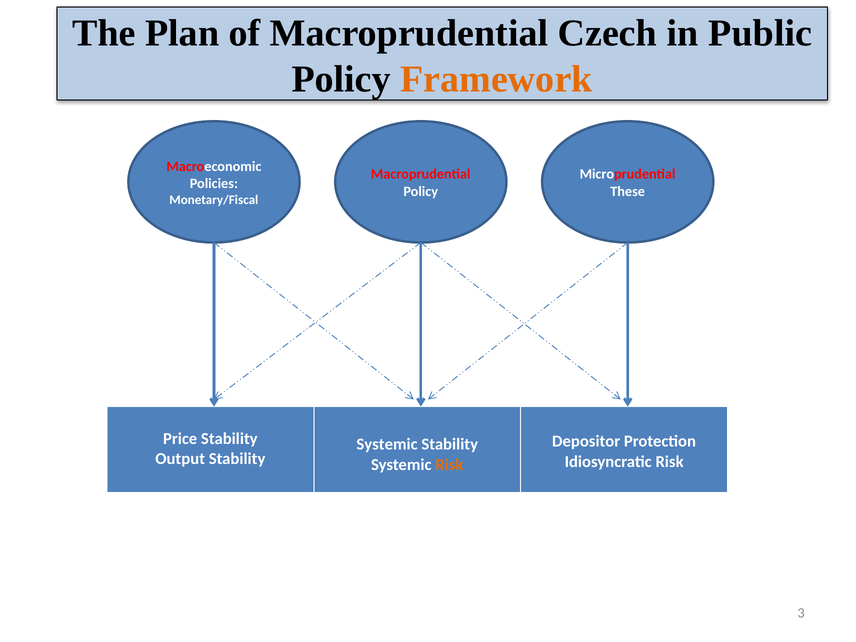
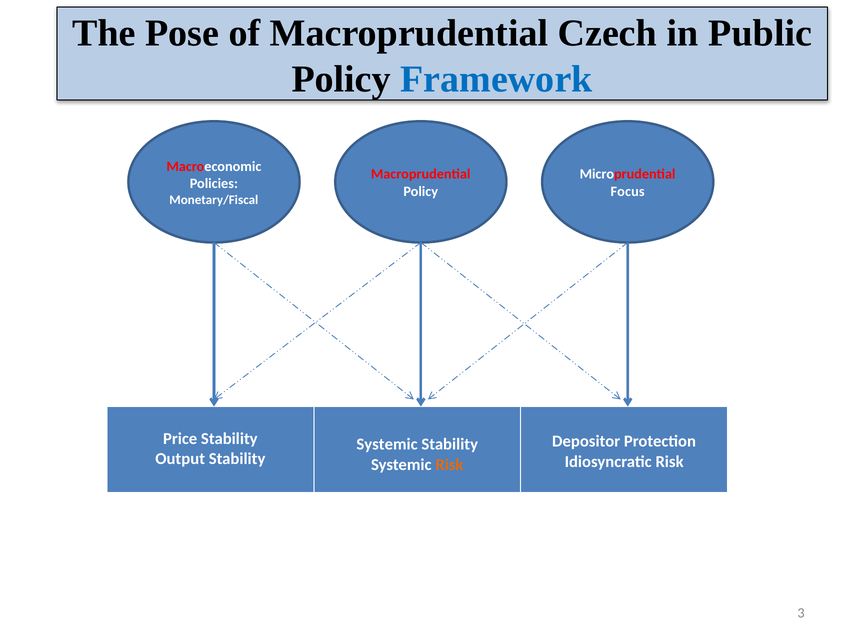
Plan: Plan -> Pose
Framework colour: orange -> blue
These: These -> Focus
